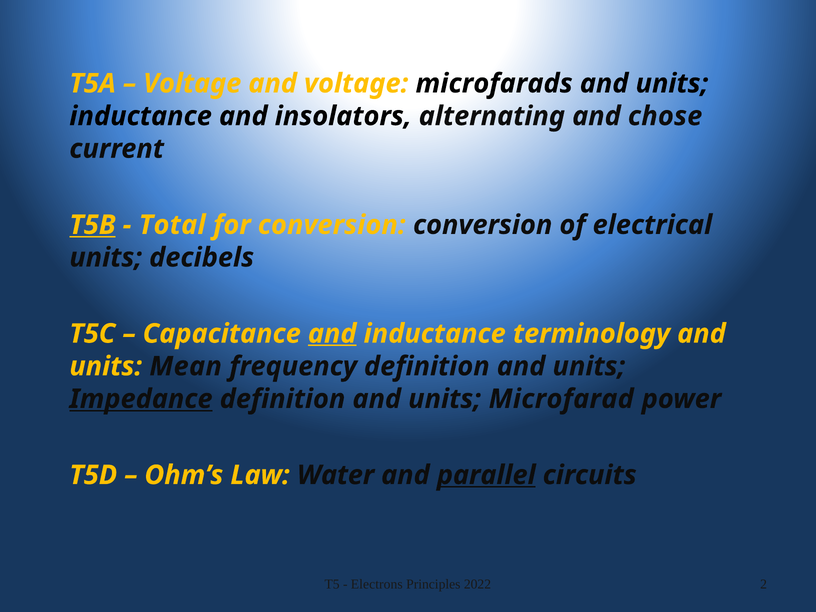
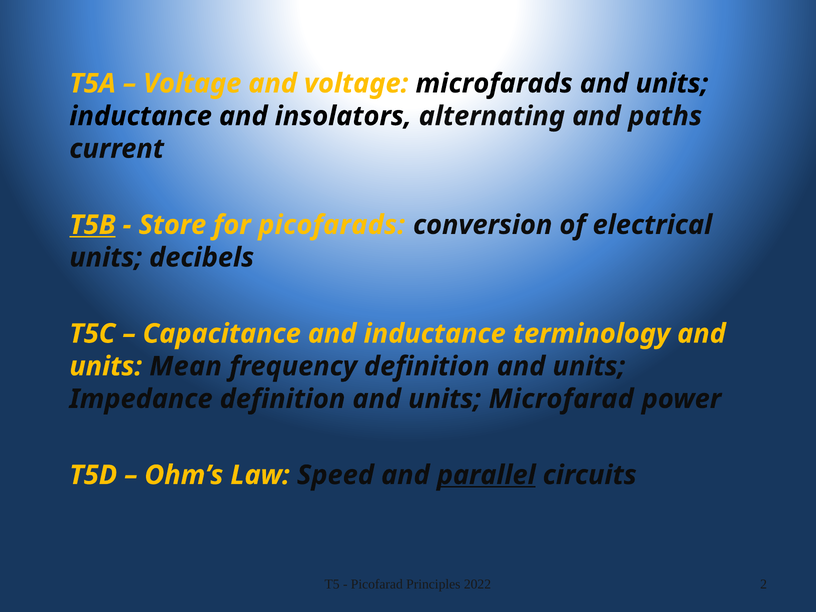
chose: chose -> paths
Total: Total -> Store
for conversion: conversion -> picofarads
and at (332, 334) underline: present -> none
Impedance underline: present -> none
Water: Water -> Speed
Electrons: Electrons -> Picofarad
